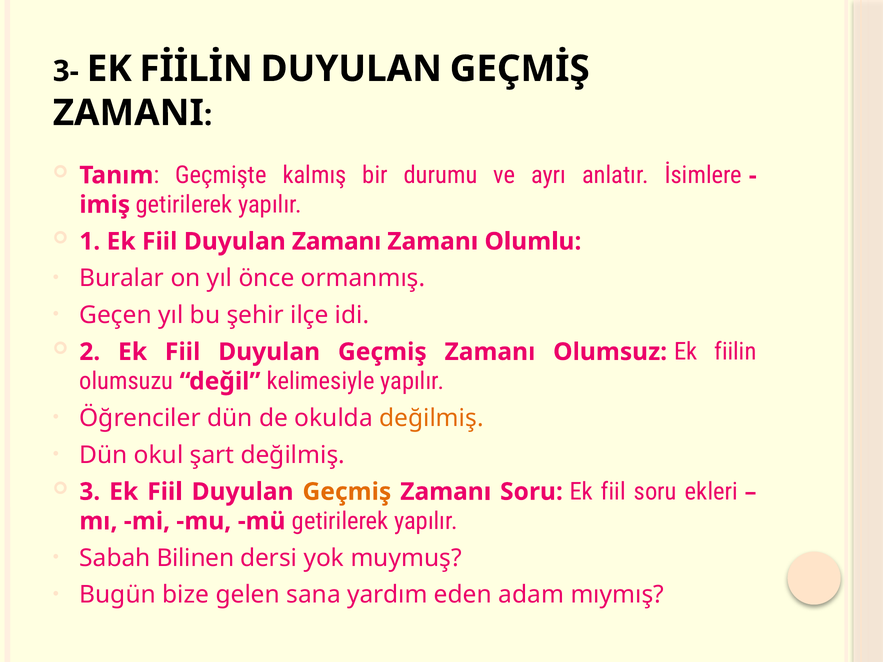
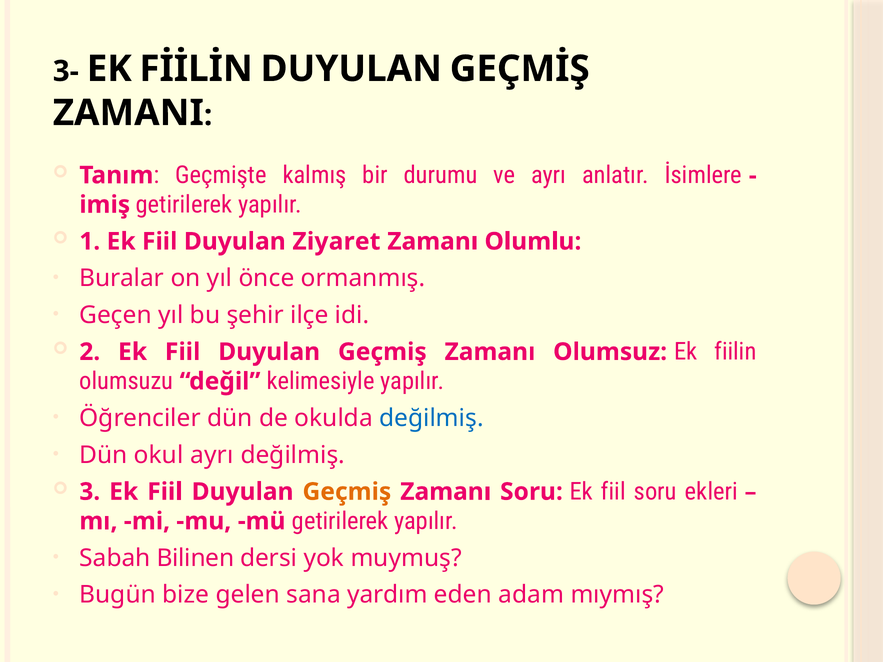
Duyulan Zamanı: Zamanı -> Ziyaret
değilmiş at (431, 418) colour: orange -> blue
okul şart: şart -> ayrı
